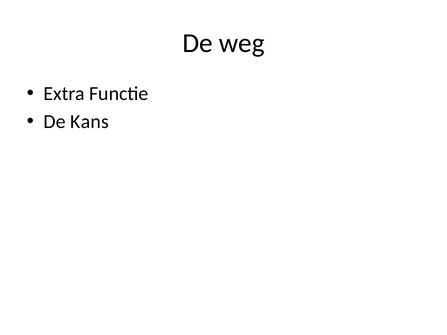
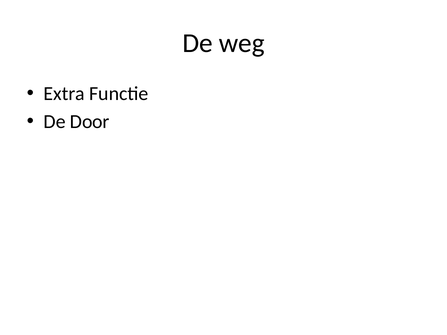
Kans: Kans -> Door
